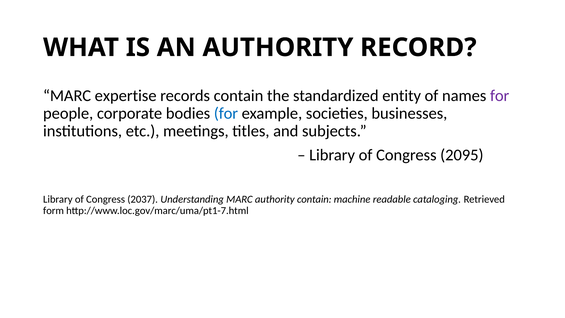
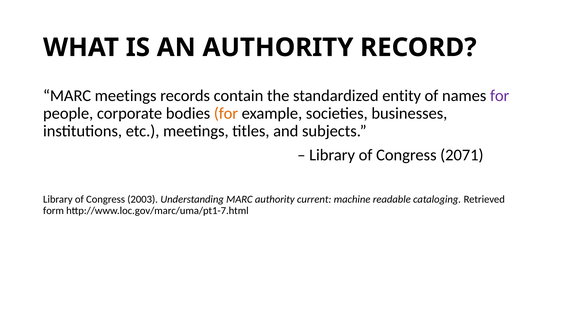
MARC expertise: expertise -> meetings
for at (226, 113) colour: blue -> orange
2095: 2095 -> 2071
2037: 2037 -> 2003
authority contain: contain -> current
